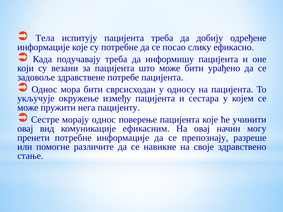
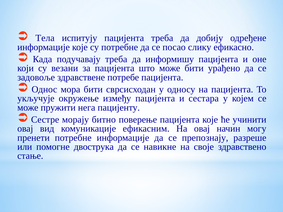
морају однос: однос -> битно
различите: различите -> двострука
